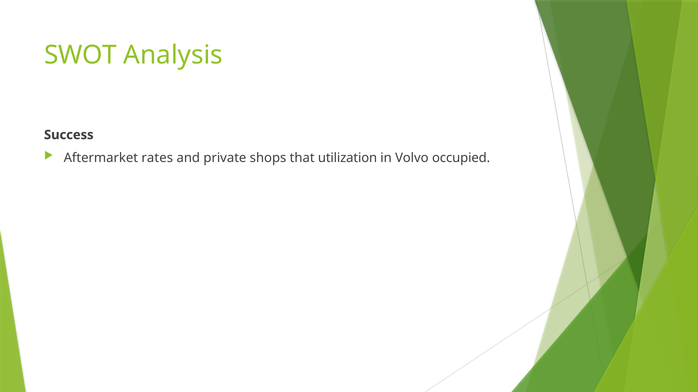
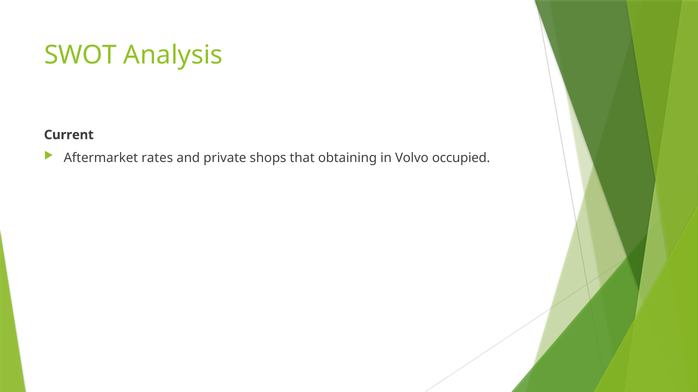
Success: Success -> Current
utilization: utilization -> obtaining
